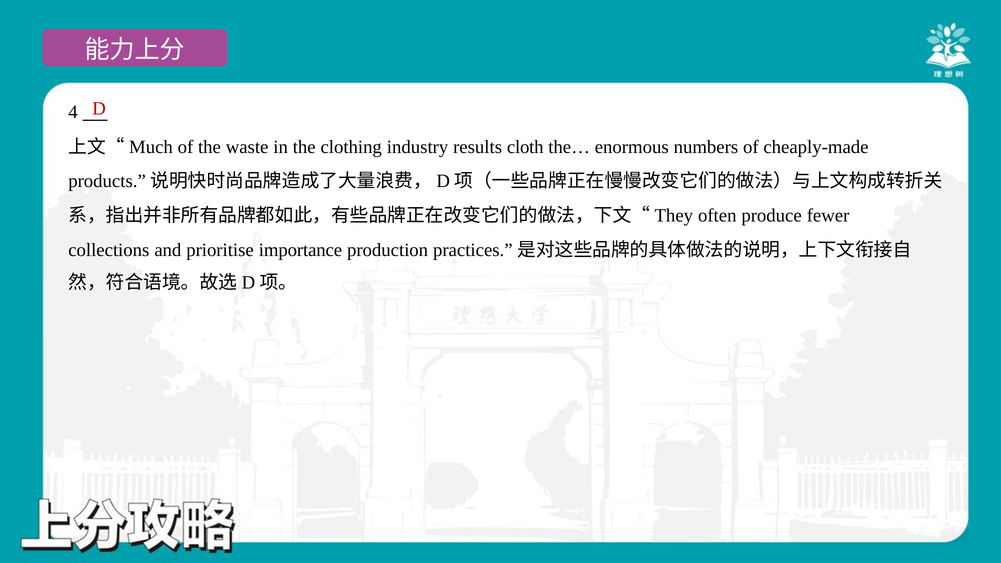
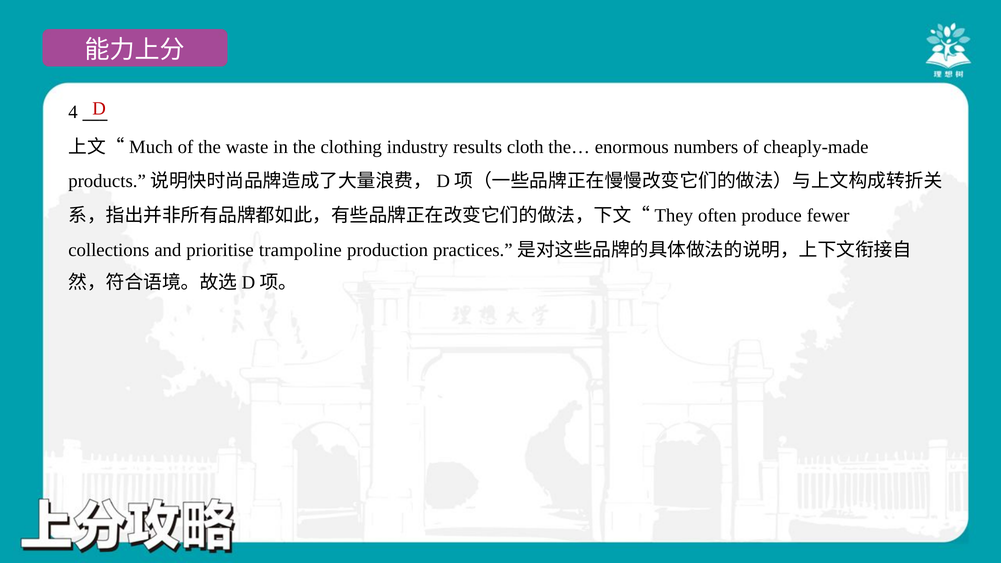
importance: importance -> trampoline
